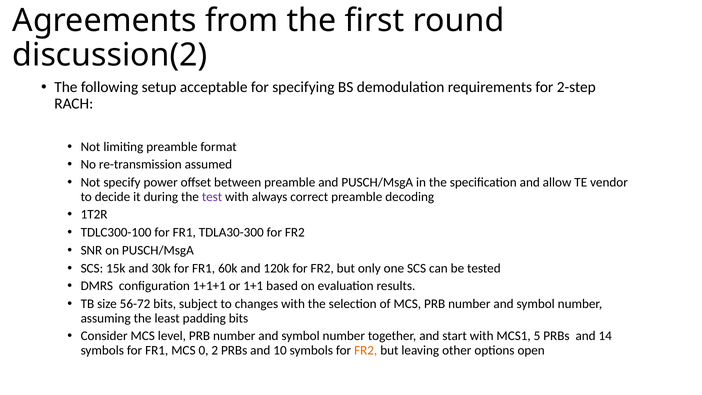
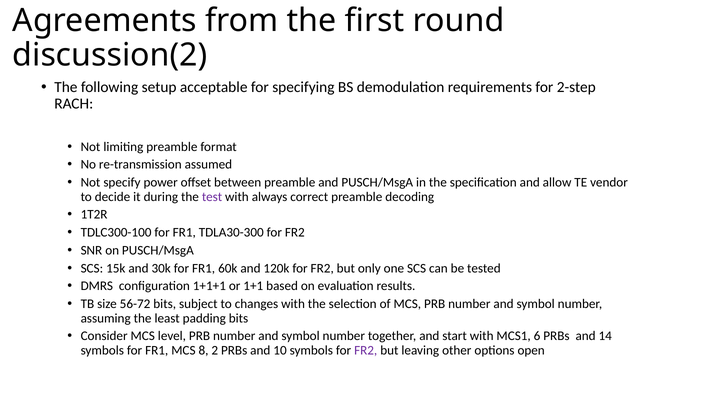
5: 5 -> 6
0: 0 -> 8
FR2 at (366, 350) colour: orange -> purple
